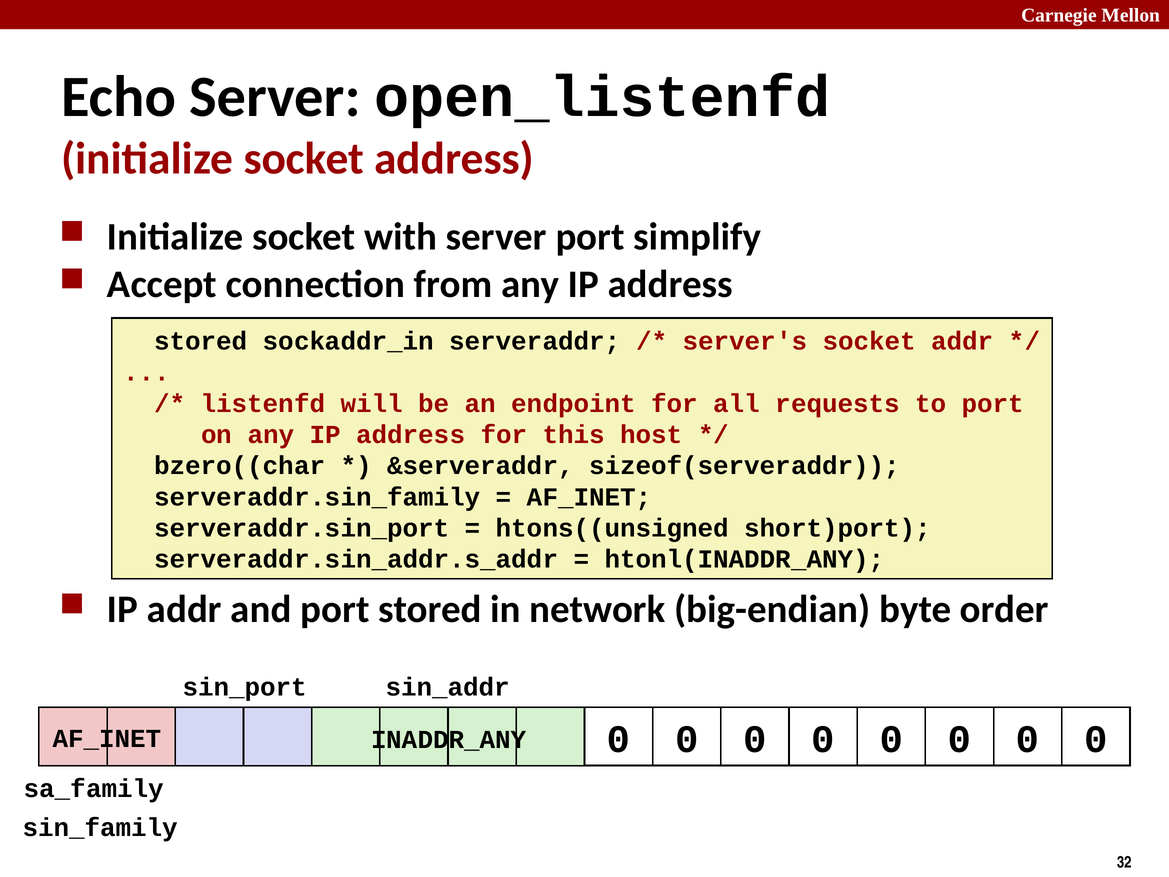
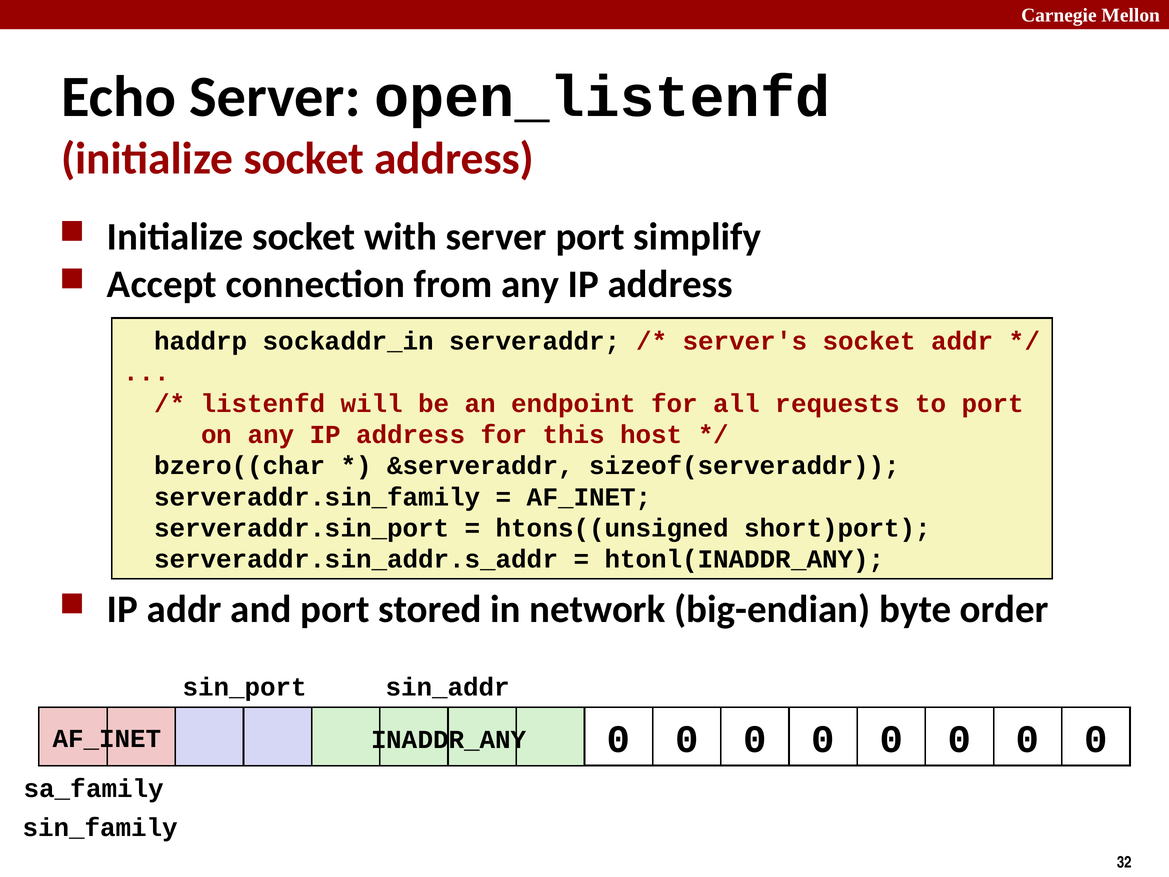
stored at (201, 341): stored -> haddrp
